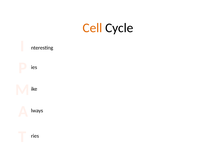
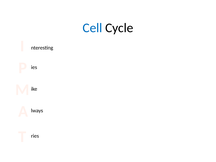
Cell colour: orange -> blue
